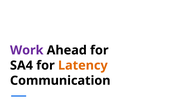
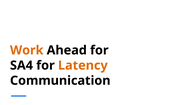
Work colour: purple -> orange
